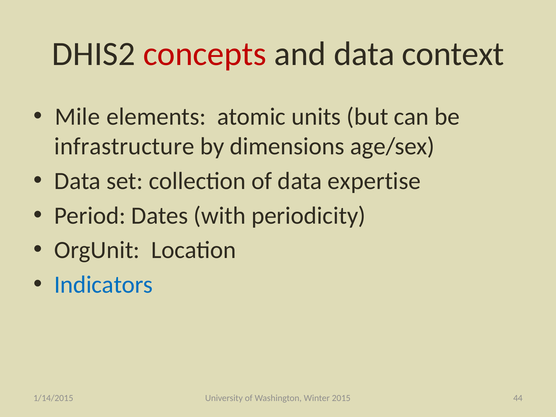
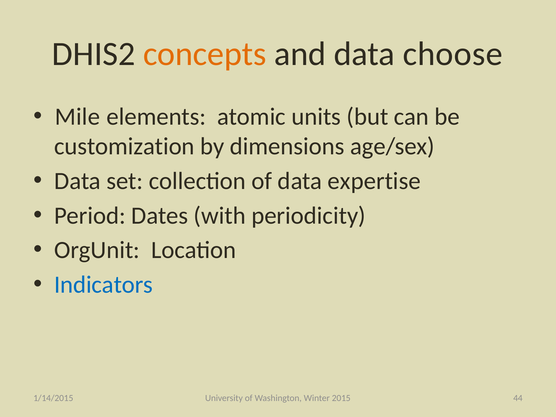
concepts colour: red -> orange
context: context -> choose
infrastructure: infrastructure -> customization
